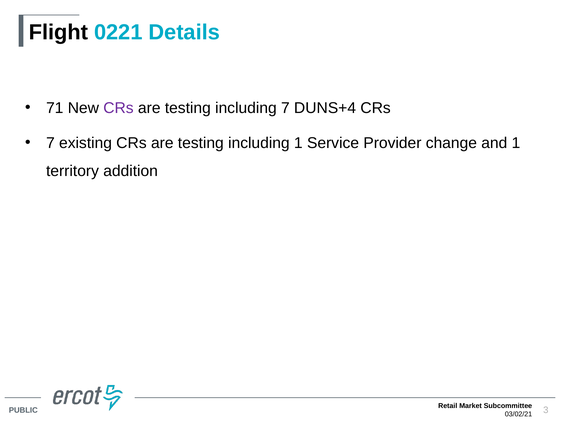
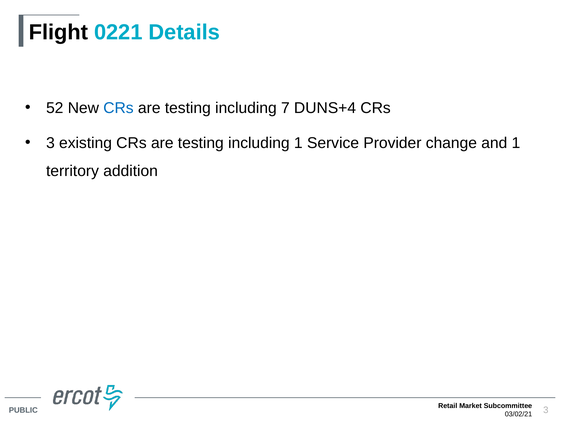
71: 71 -> 52
CRs at (118, 108) colour: purple -> blue
7 at (50, 143): 7 -> 3
